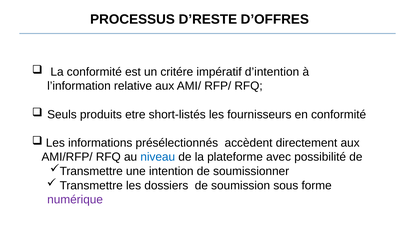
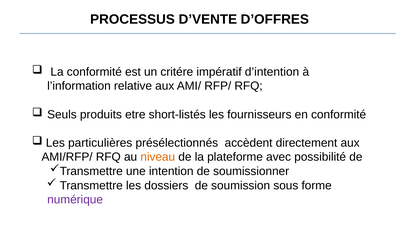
D’RESTE: D’RESTE -> D’VENTE
informations: informations -> particulières
niveau colour: blue -> orange
